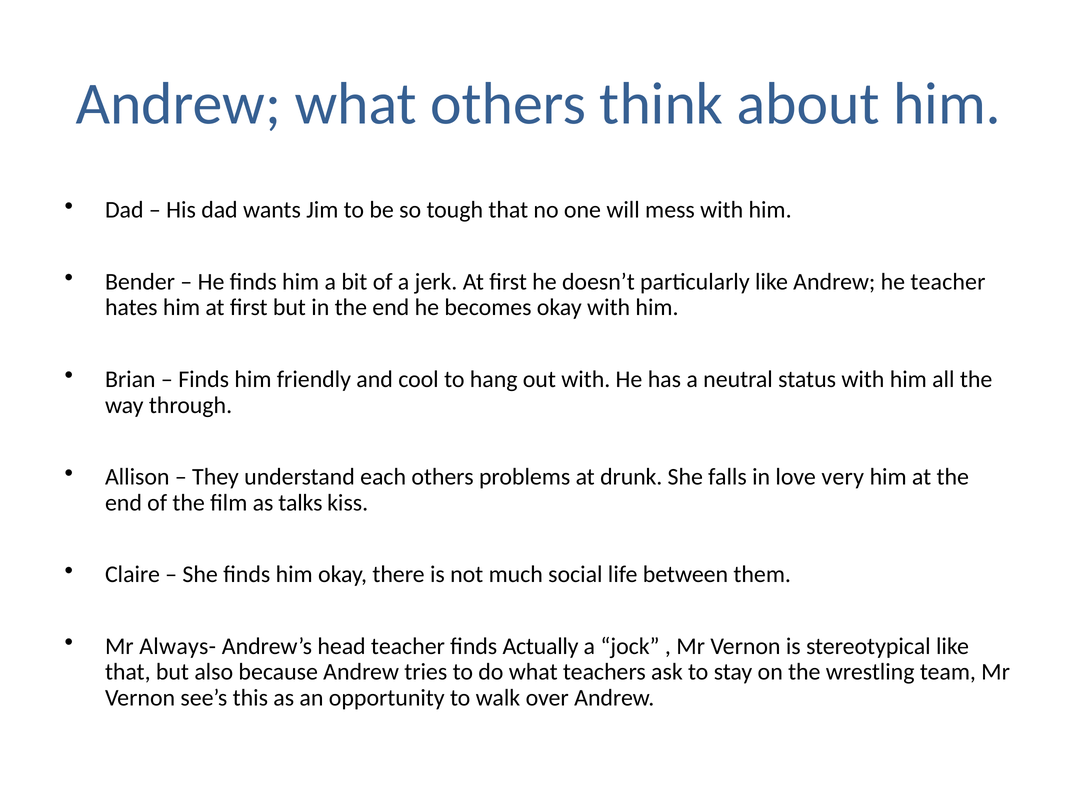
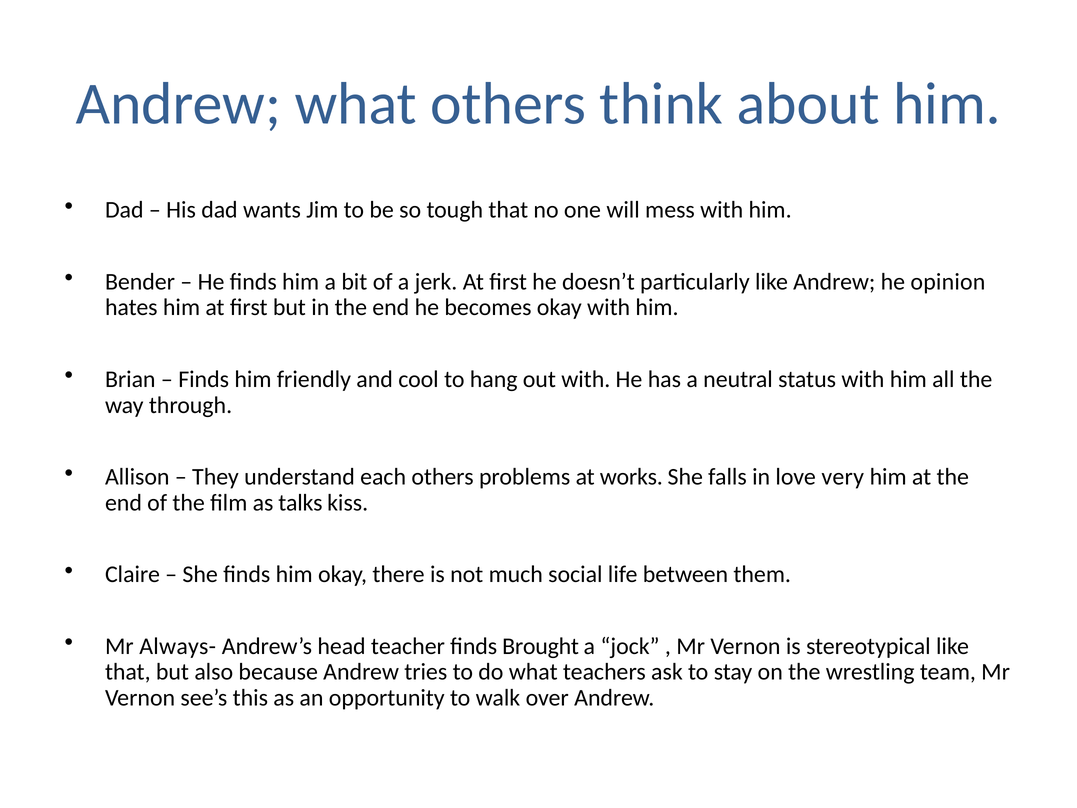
he teacher: teacher -> opinion
drunk: drunk -> works
Actually: Actually -> Brought
